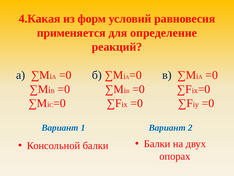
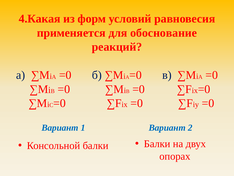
определение: определение -> обоснование
